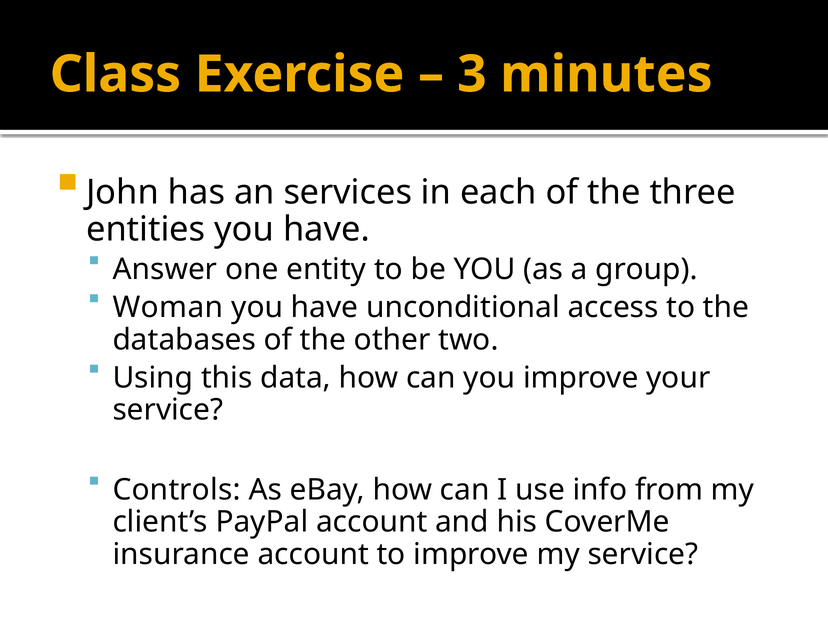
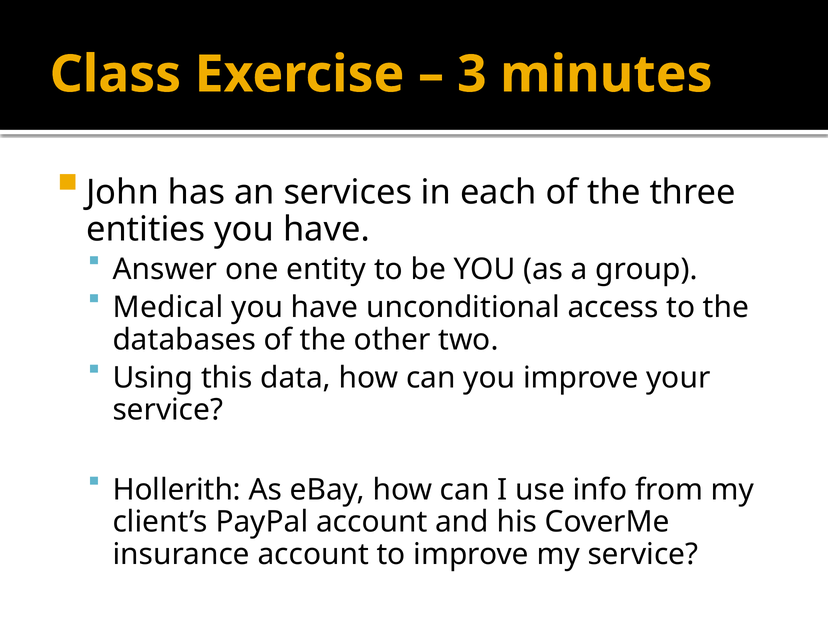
Woman: Woman -> Medical
Controls: Controls -> Hollerith
